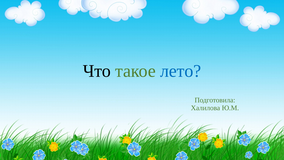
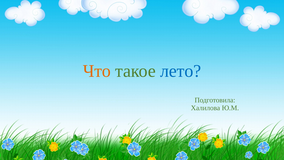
Что colour: black -> orange
